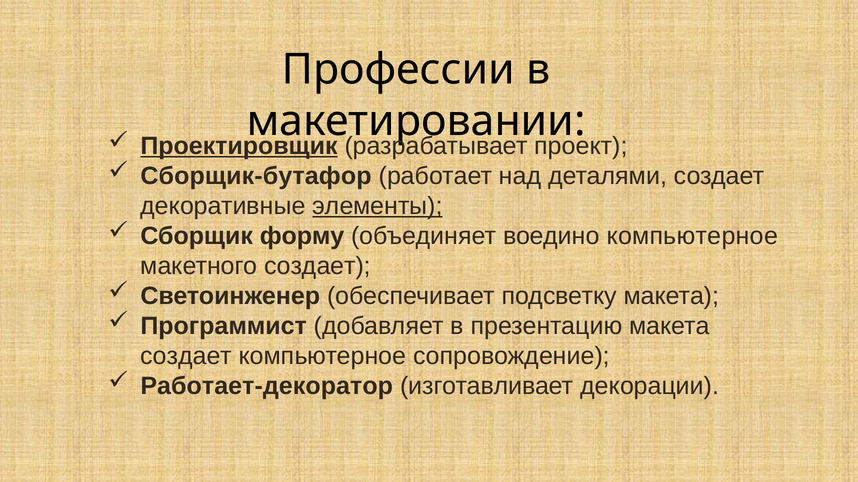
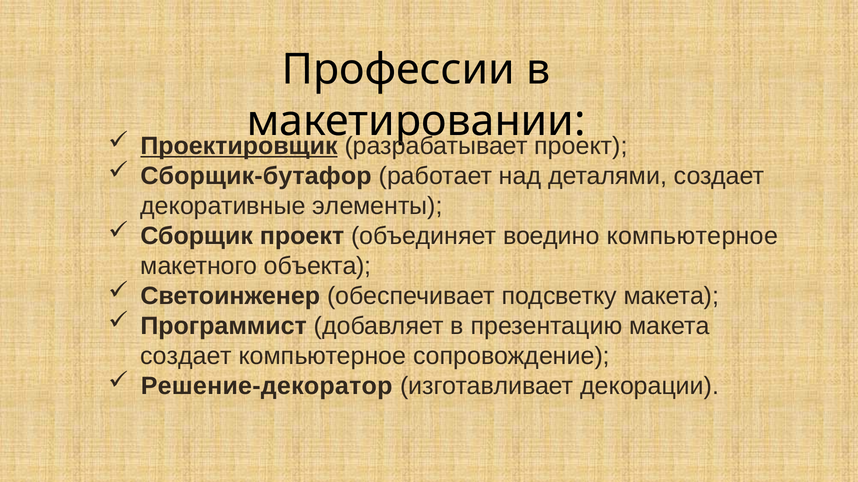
элементы underline: present -> none
Сборщик форму: форму -> проект
макетного создает: создает -> объекта
Работает-декоратор: Работает-декоратор -> Решение-декоратор
